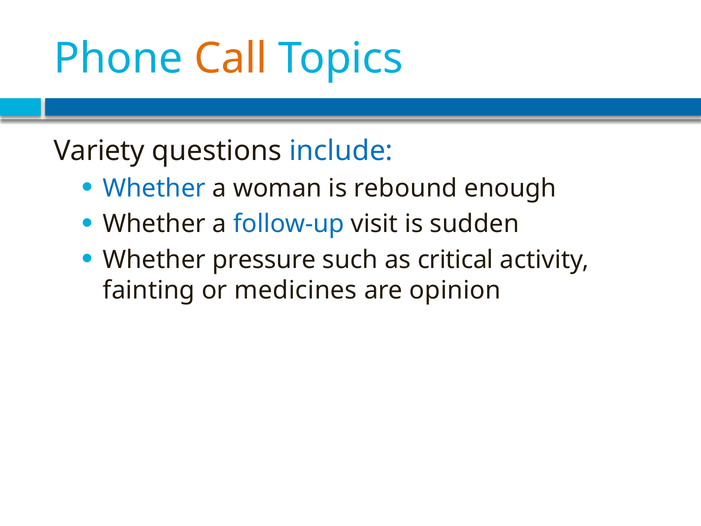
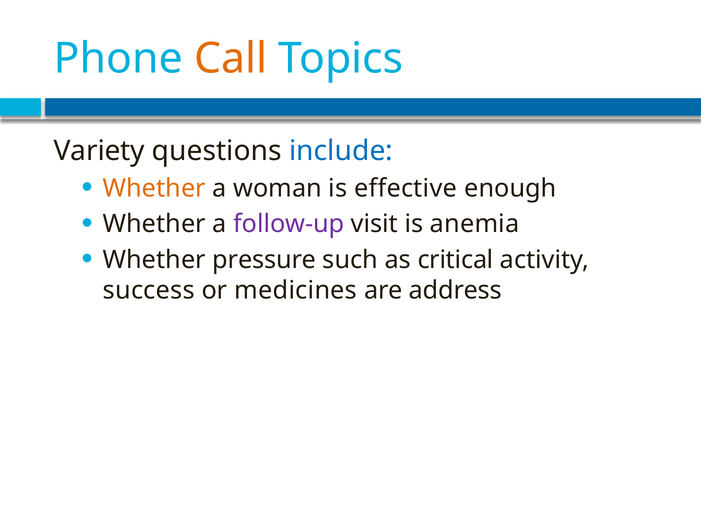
Whether at (154, 188) colour: blue -> orange
rebound: rebound -> effective
follow-up colour: blue -> purple
sudden: sudden -> anemia
fainting: fainting -> success
opinion: opinion -> address
